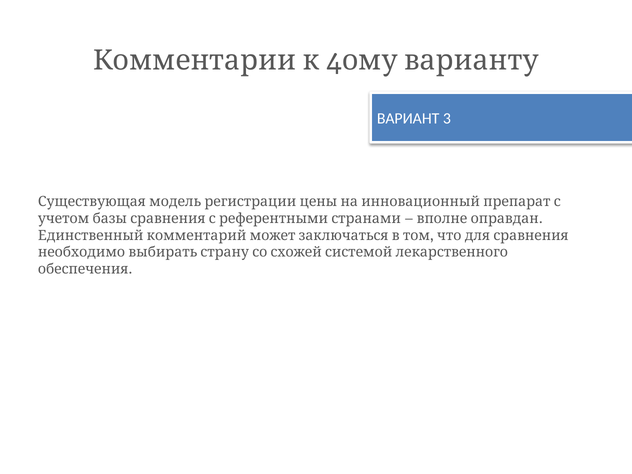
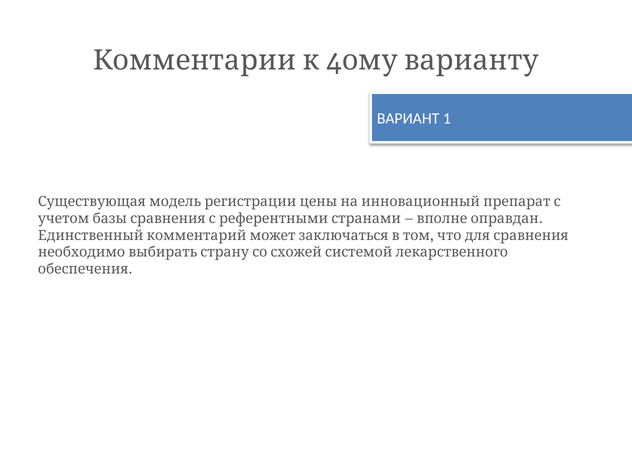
3: 3 -> 1
